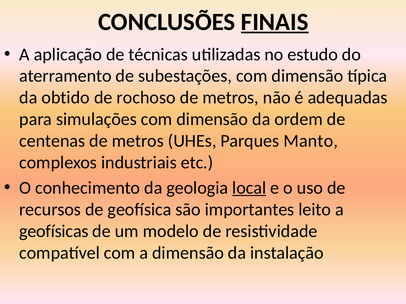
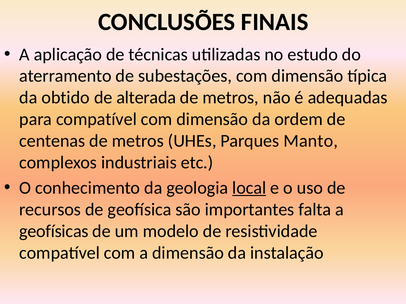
FINAIS underline: present -> none
rochoso: rochoso -> alterada
para simulações: simulações -> compatível
leito: leito -> falta
